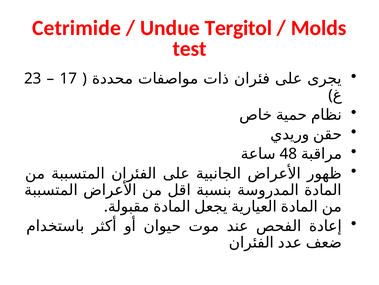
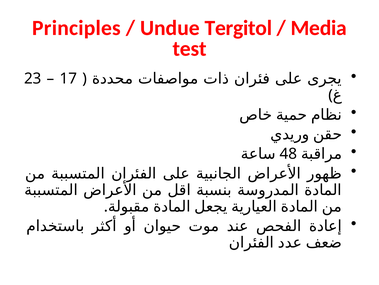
Cetrimide: Cetrimide -> Principles
Molds: Molds -> Media
